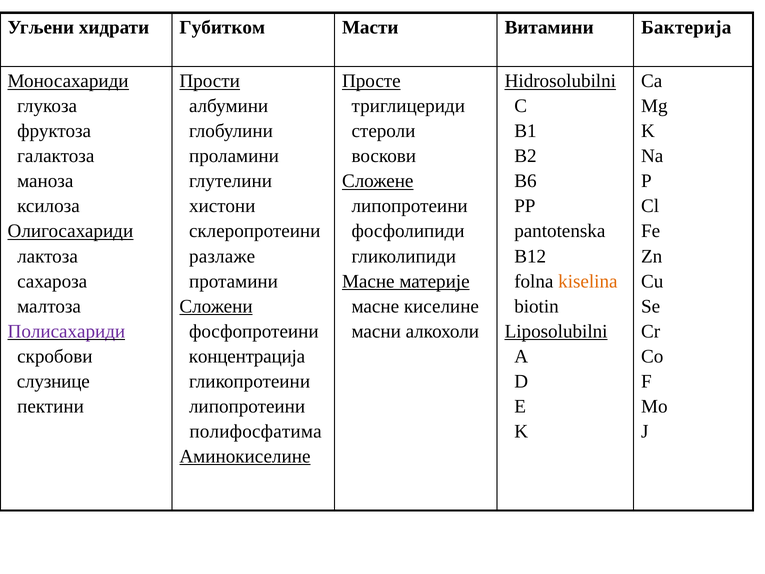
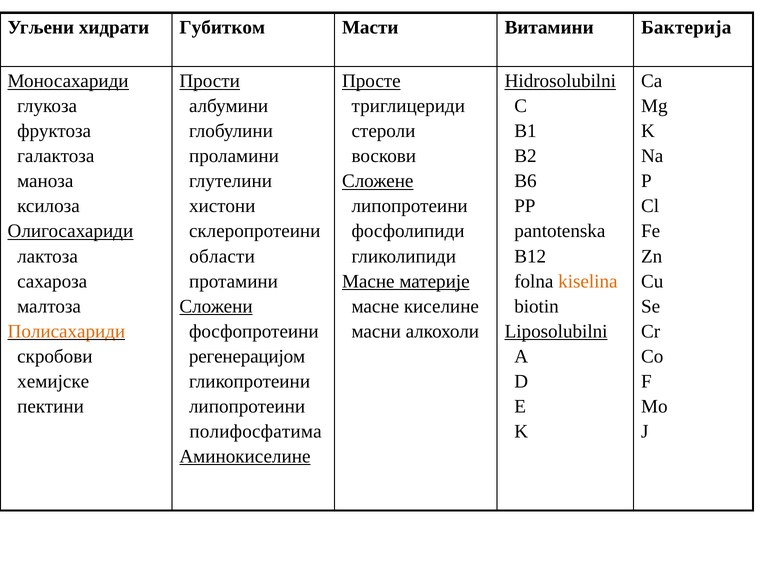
разлаже: разлаже -> области
Полисахариди colour: purple -> orange
концентрација: концентрација -> регенерацијом
слузнице: слузнице -> хемијске
